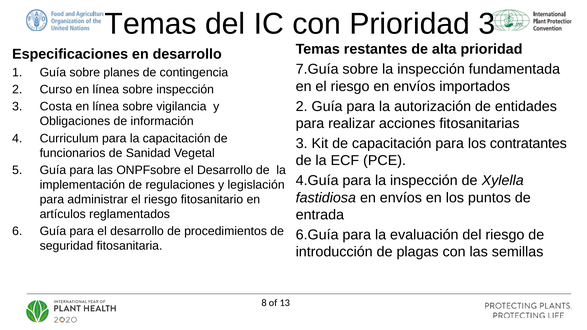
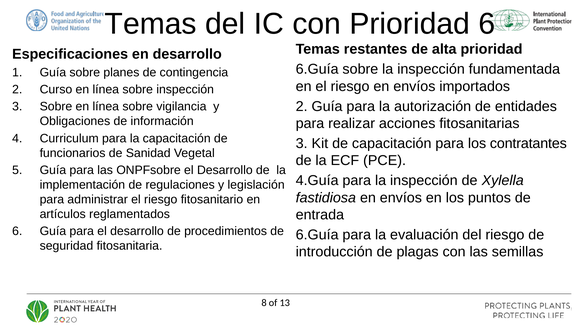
Prioridad 3: 3 -> 6
7.Guía at (317, 69): 7.Guía -> 6.Guía
3 Costa: Costa -> Sobre
